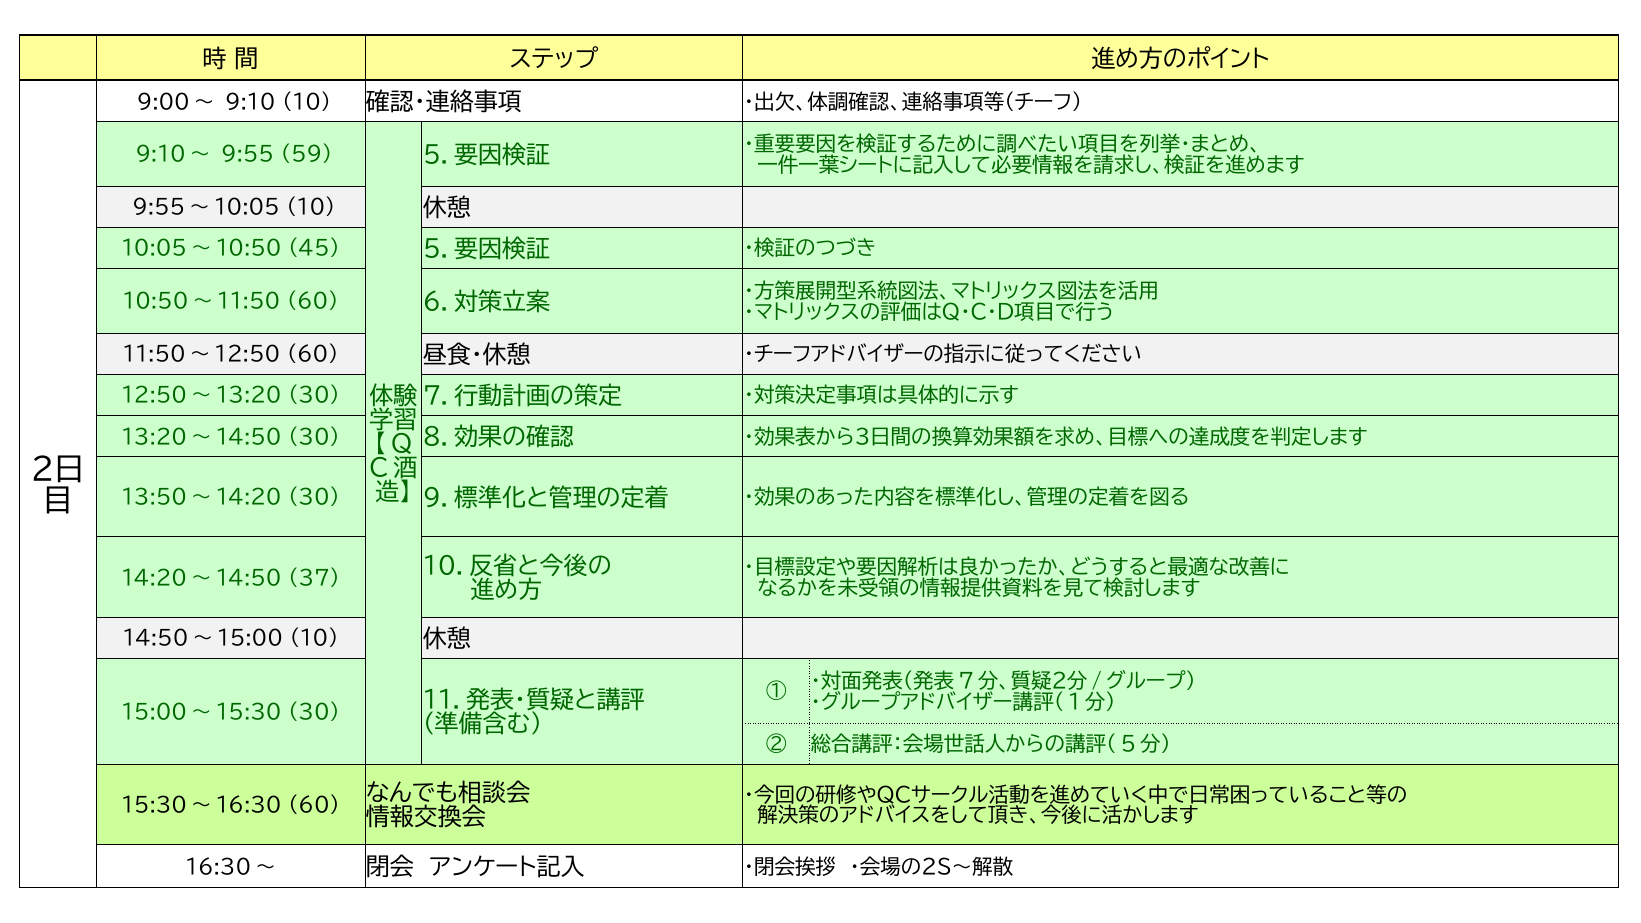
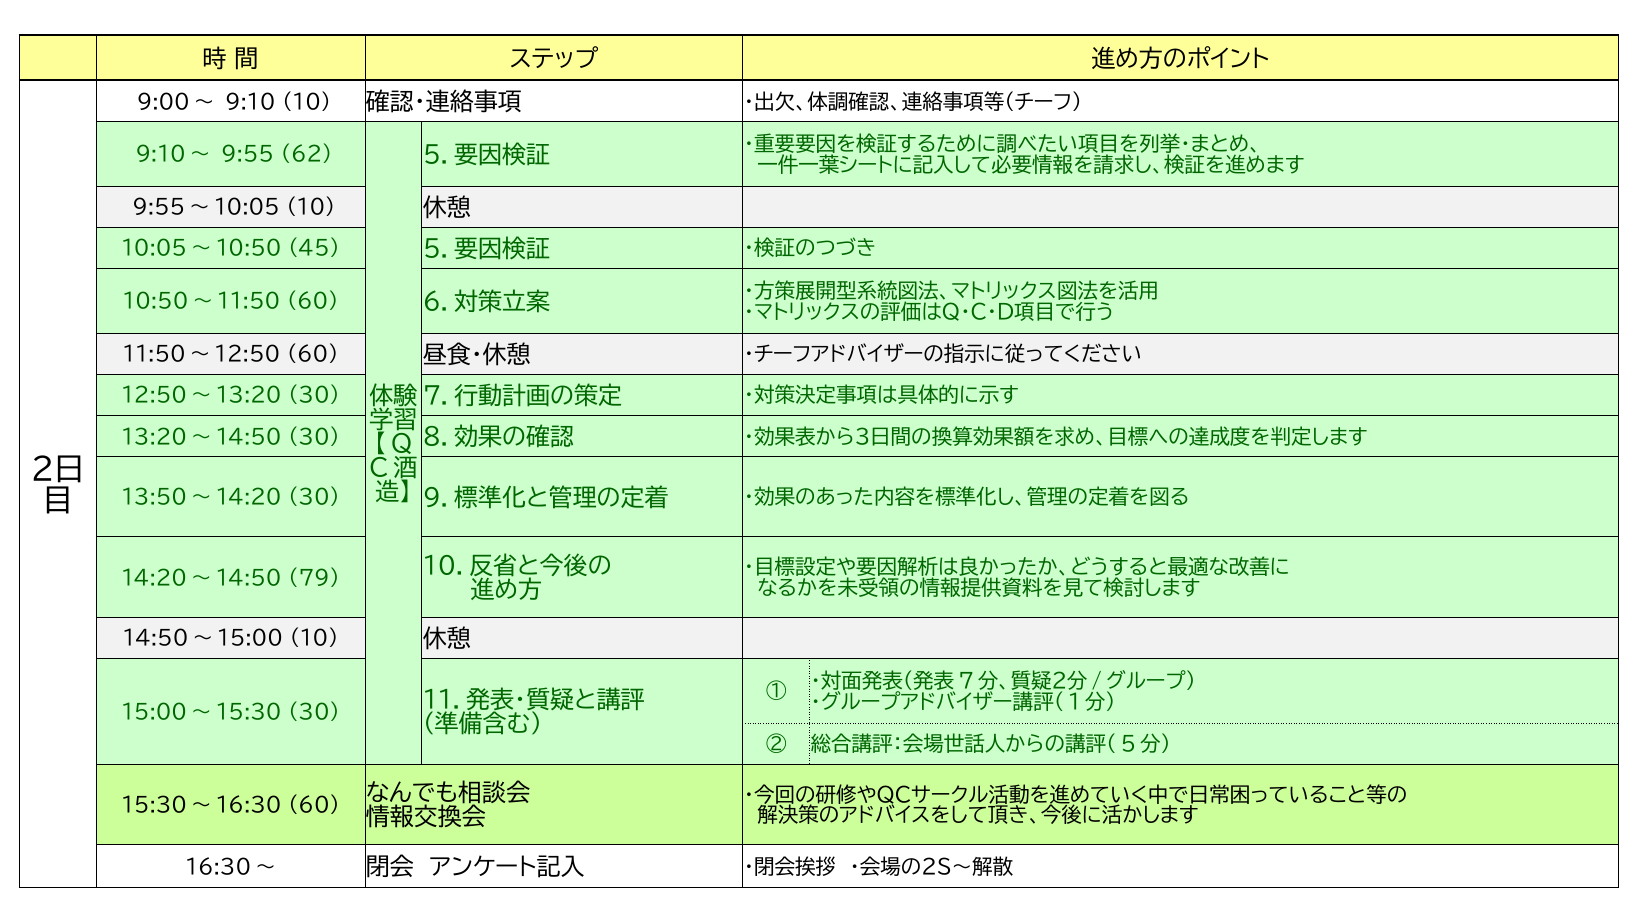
59: 59 -> 62
37: 37 -> 79
